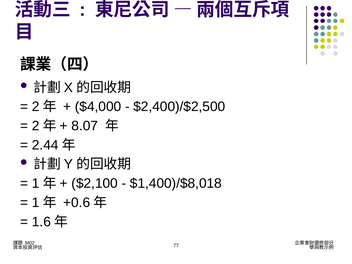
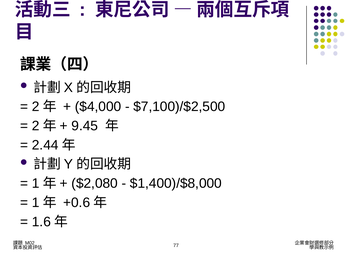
$2,400)/$2,500: $2,400)/$2,500 -> $7,100)/$2,500
8.07: 8.07 -> 9.45
$2,100: $2,100 -> $2,080
$1,400)/$8,018: $1,400)/$8,018 -> $1,400)/$8,000
